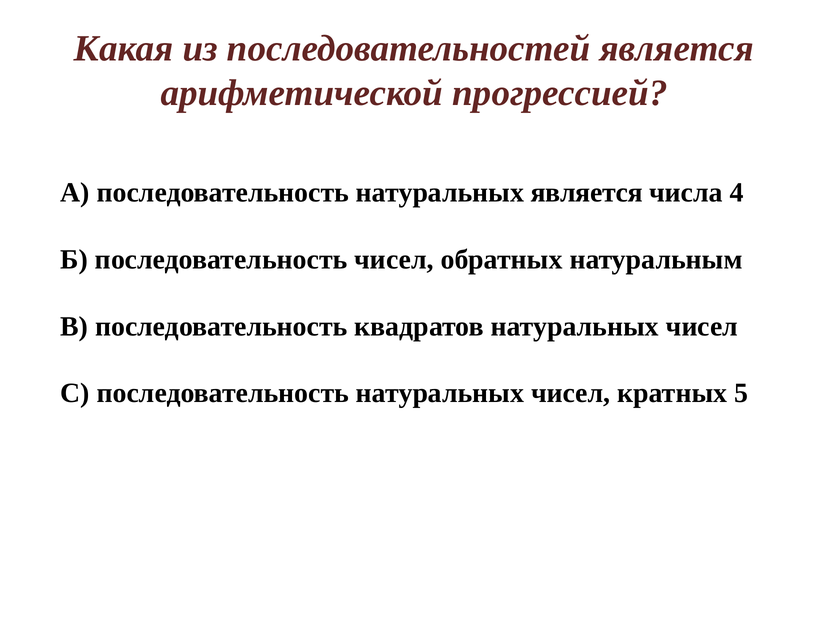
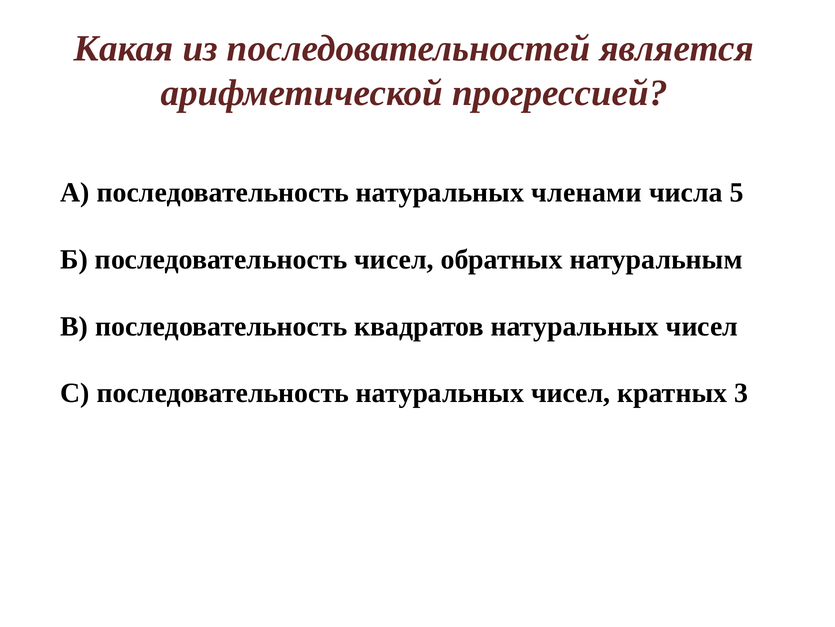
натуральных является: является -> членами
4: 4 -> 5
5: 5 -> 3
